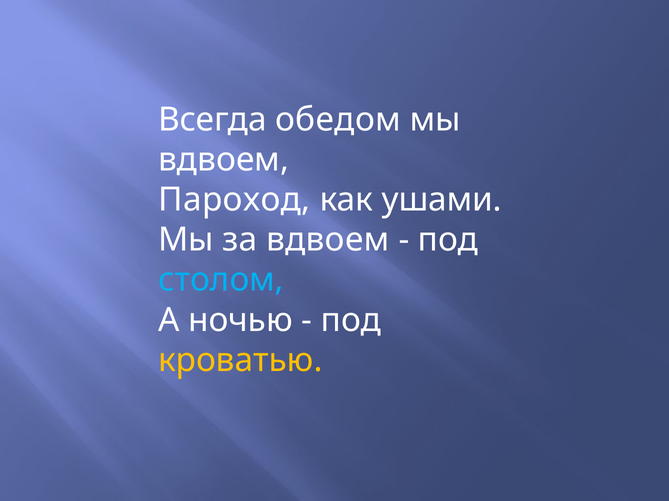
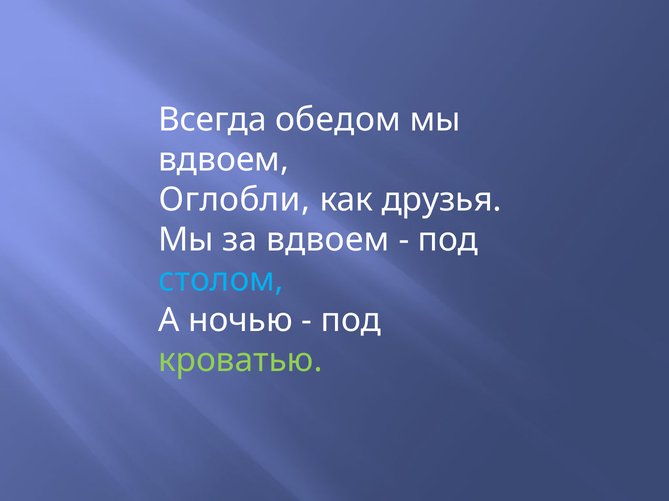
Пароход: Пароход -> Оглобли
ушами: ушами -> друзья
кроватью colour: yellow -> light green
